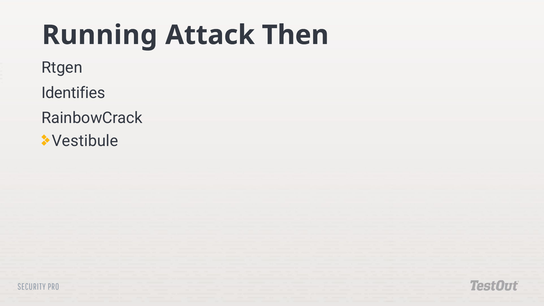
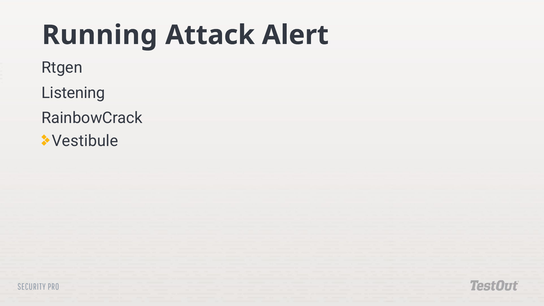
Then: Then -> Alert
Identifies: Identifies -> Listening
